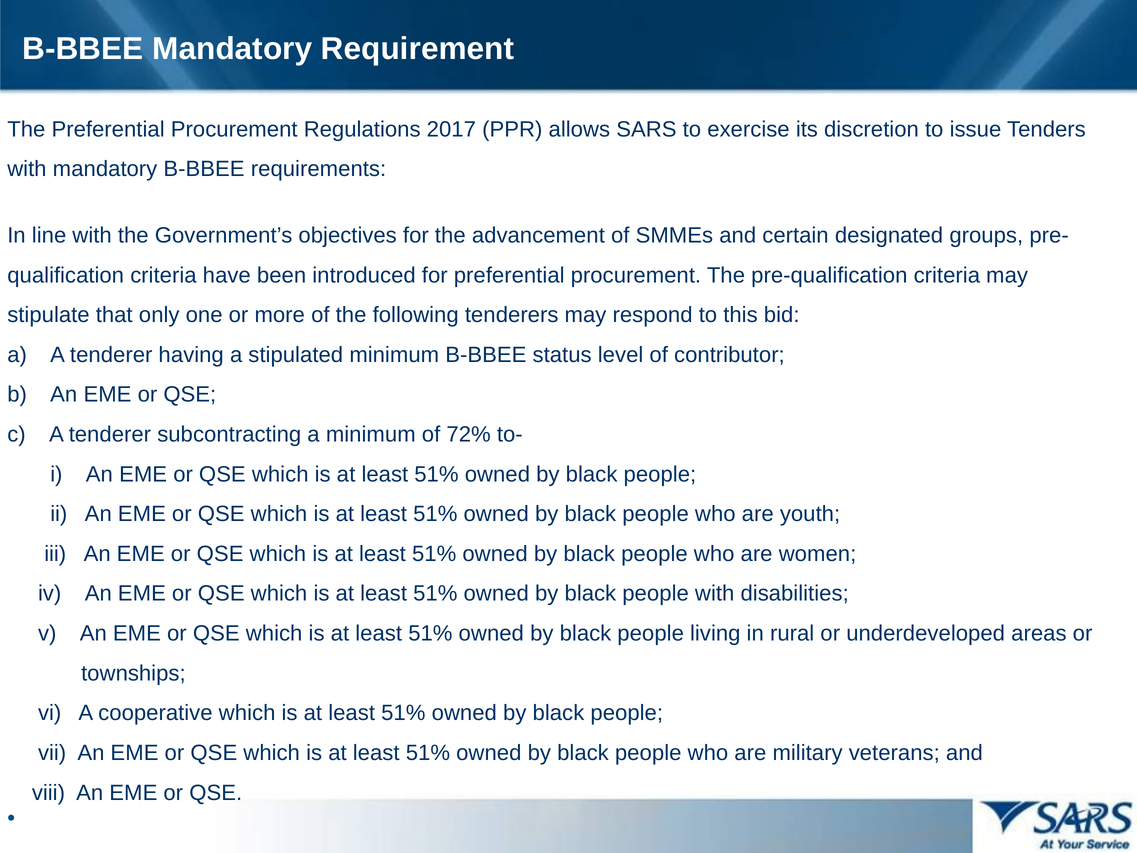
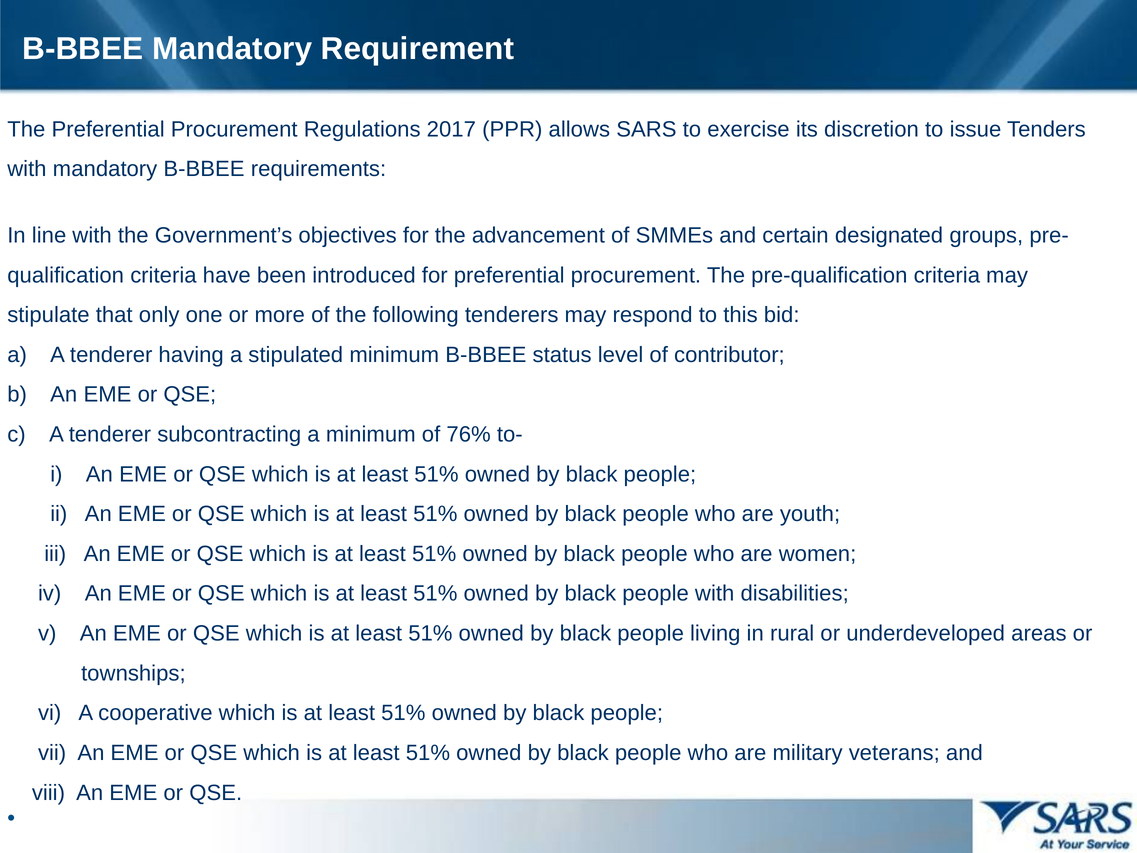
72%: 72% -> 76%
